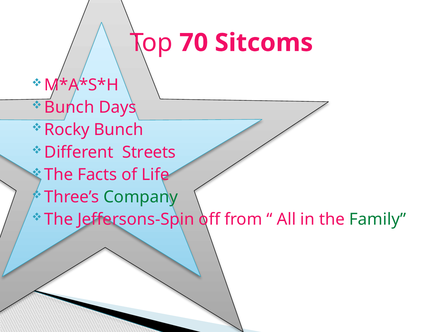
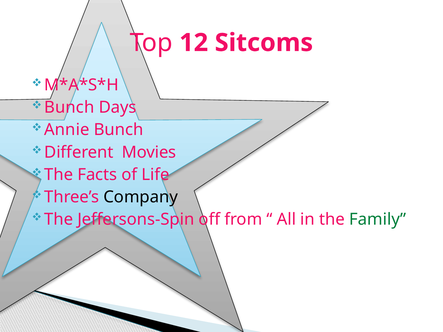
70: 70 -> 12
Rocky: Rocky -> Annie
Streets: Streets -> Movies
Company colour: green -> black
